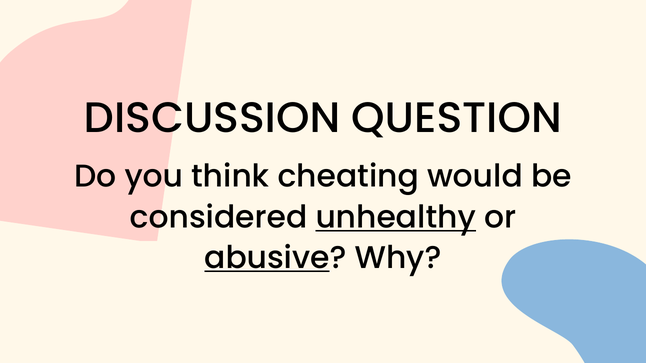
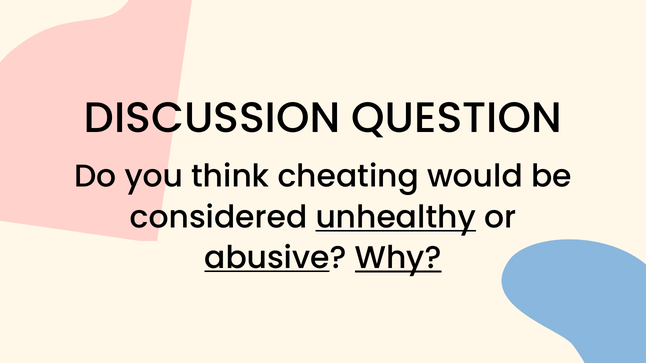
Why underline: none -> present
